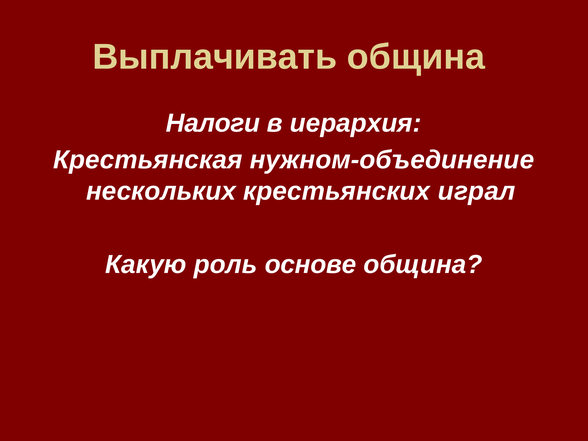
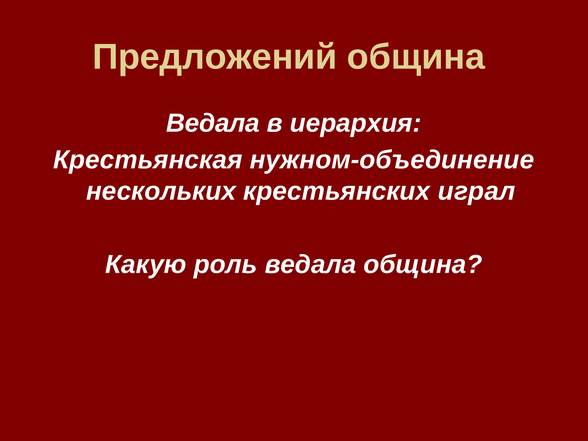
Выплачивать: Выплачивать -> Предложений
Налоги at (213, 123): Налоги -> Ведала
роль основе: основе -> ведала
